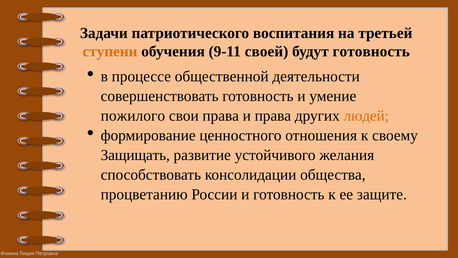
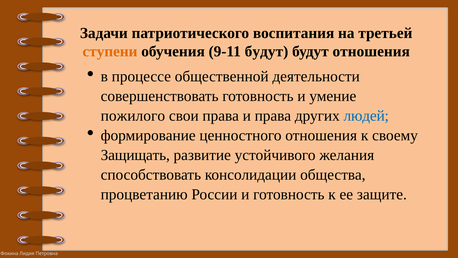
9-11 своей: своей -> будут
будут готовность: готовность -> отношения
людей colour: orange -> blue
